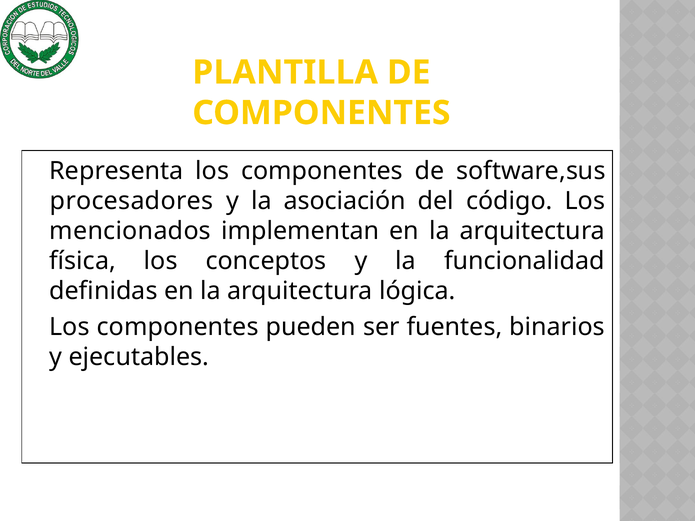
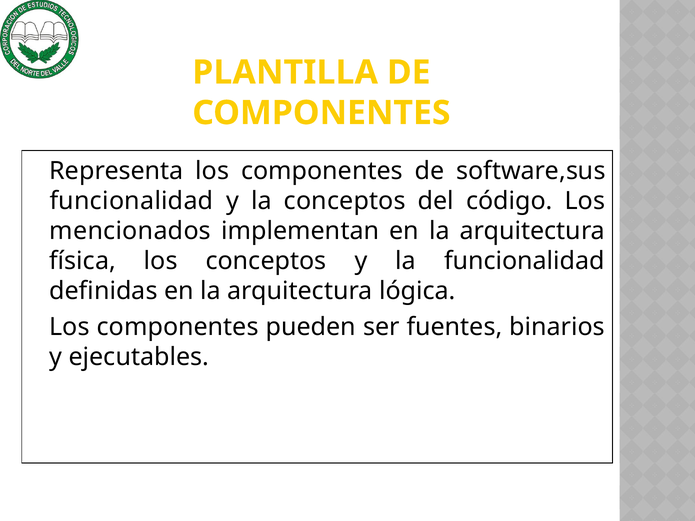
procesadores at (132, 201): procesadores -> funcionalidad
la asociación: asociación -> conceptos
